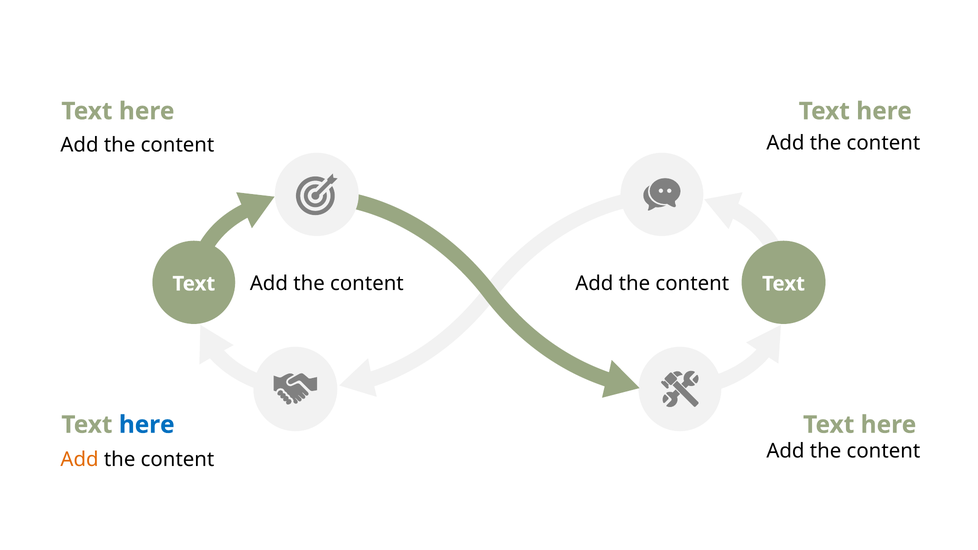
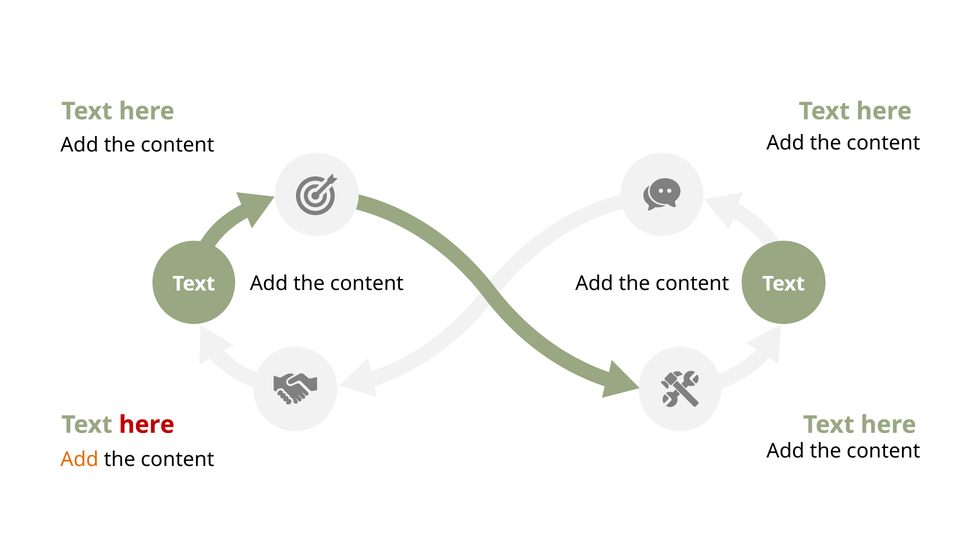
here at (147, 425) colour: blue -> red
